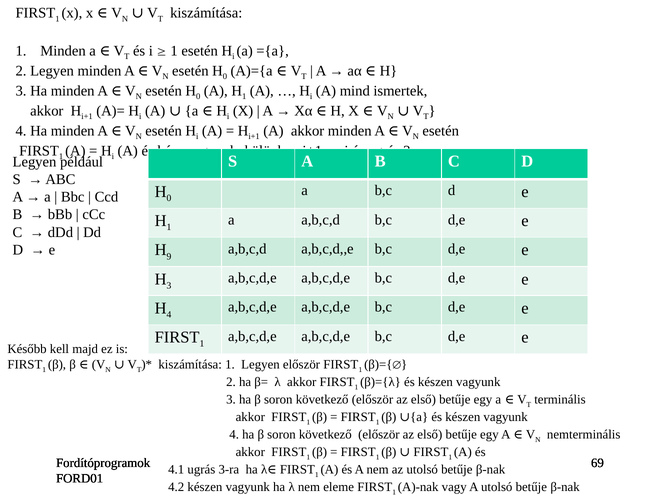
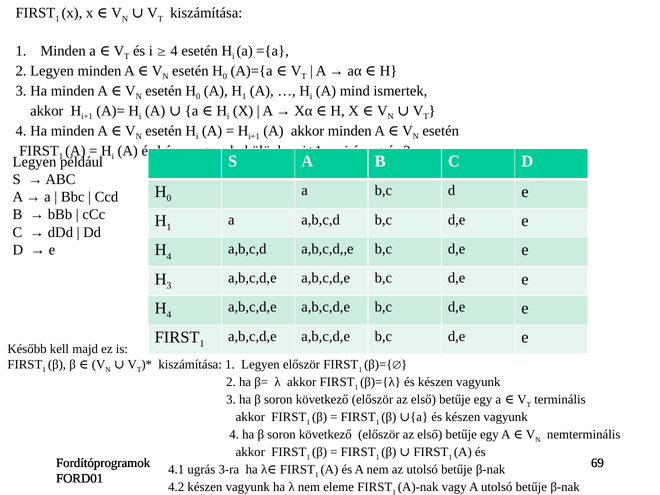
1 at (174, 51): 1 -> 4
9 at (169, 256): 9 -> 4
